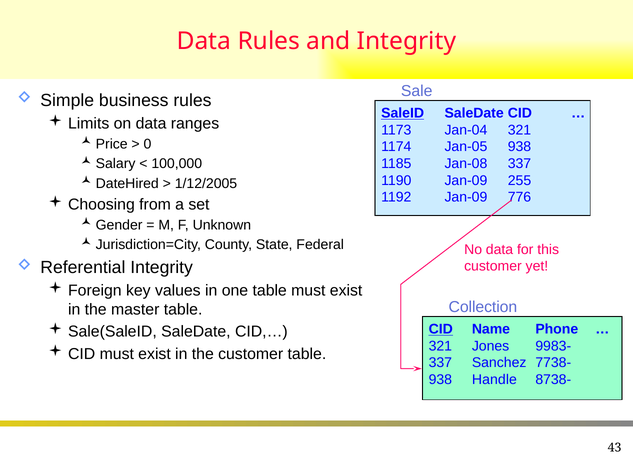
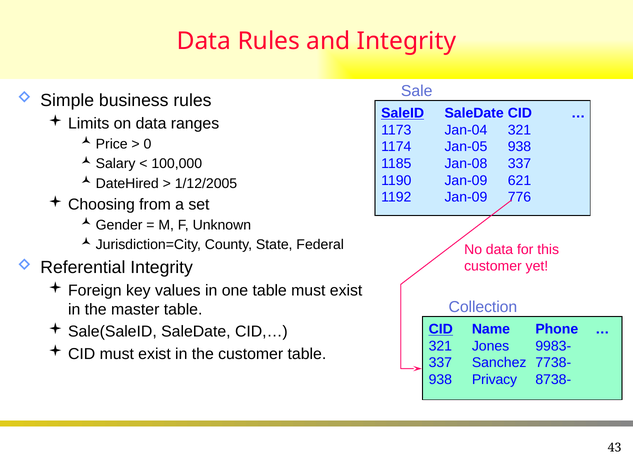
255: 255 -> 621
Handle: Handle -> Privacy
